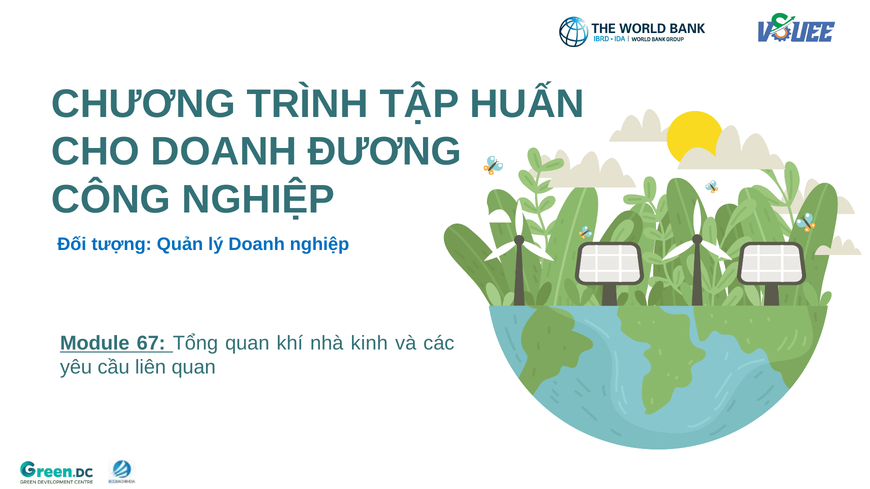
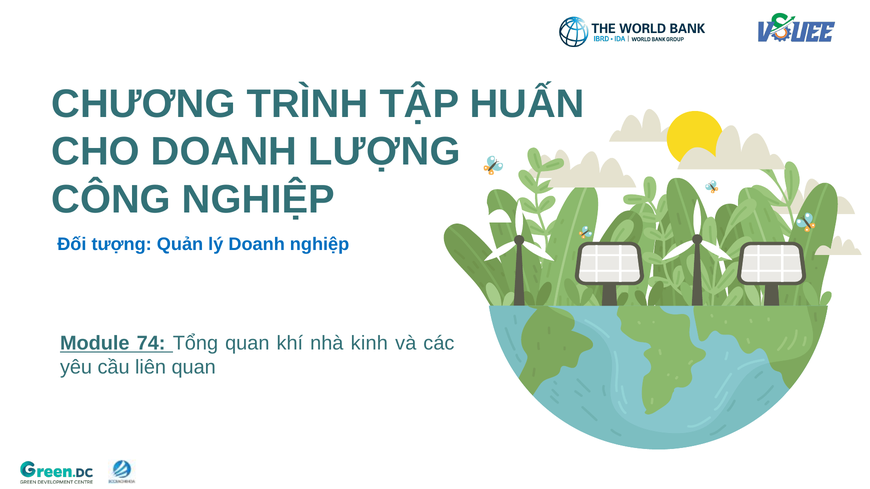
ĐƯƠNG: ĐƯƠNG -> LƯỢNG
67: 67 -> 74
